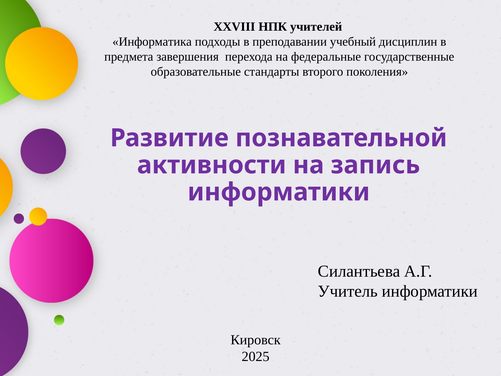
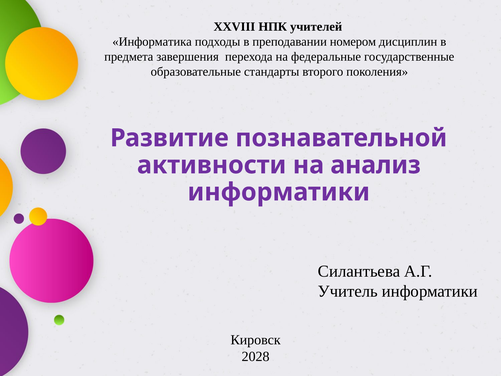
учебный: учебный -> номером
запись: запись -> анализ
2025: 2025 -> 2028
